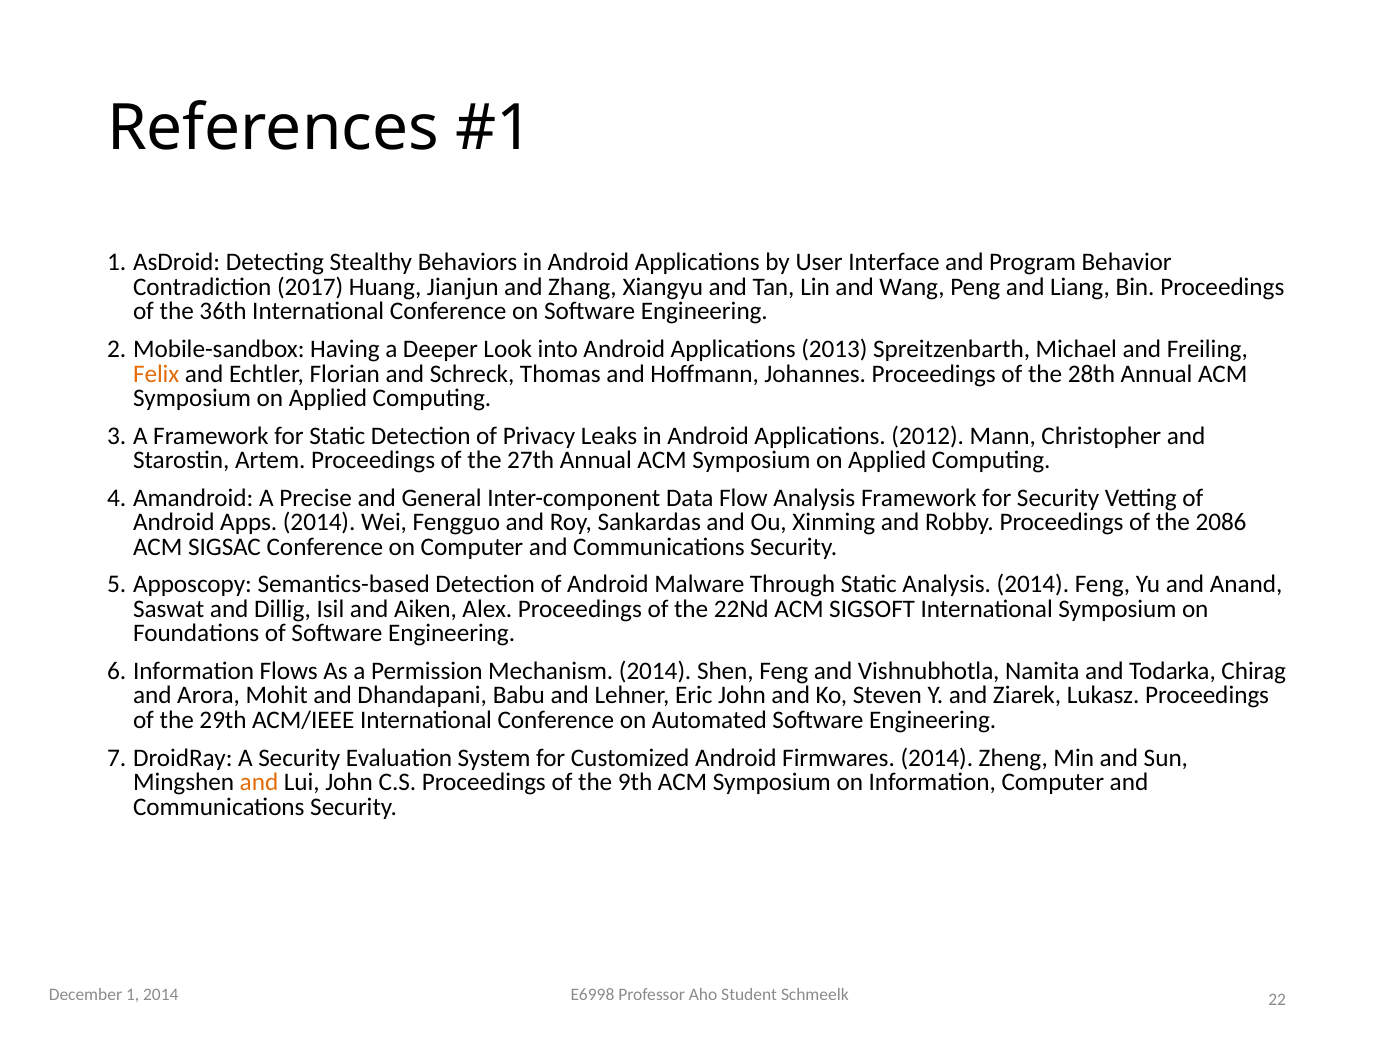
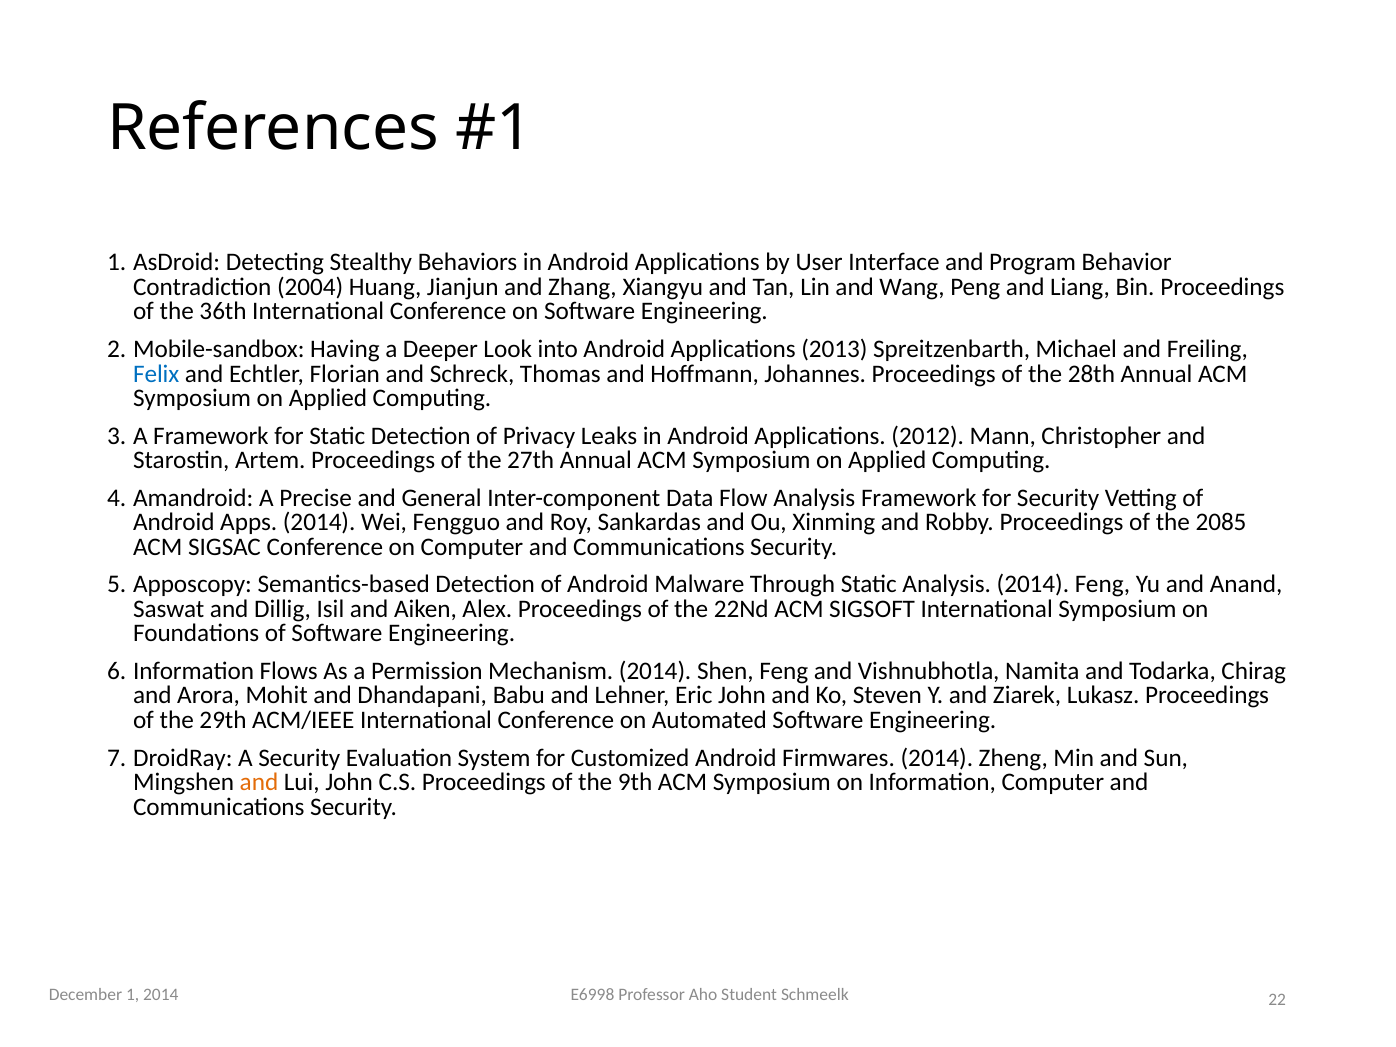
2017: 2017 -> 2004
Felix colour: orange -> blue
2086: 2086 -> 2085
